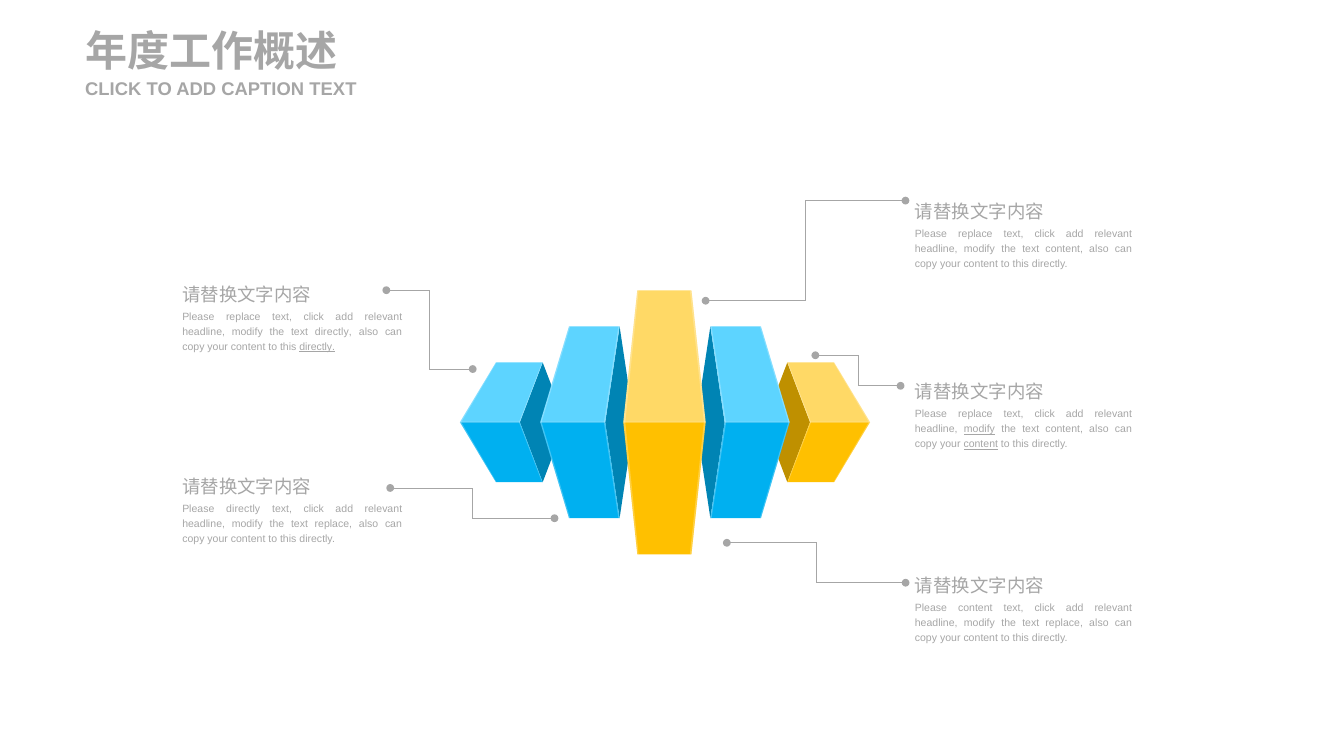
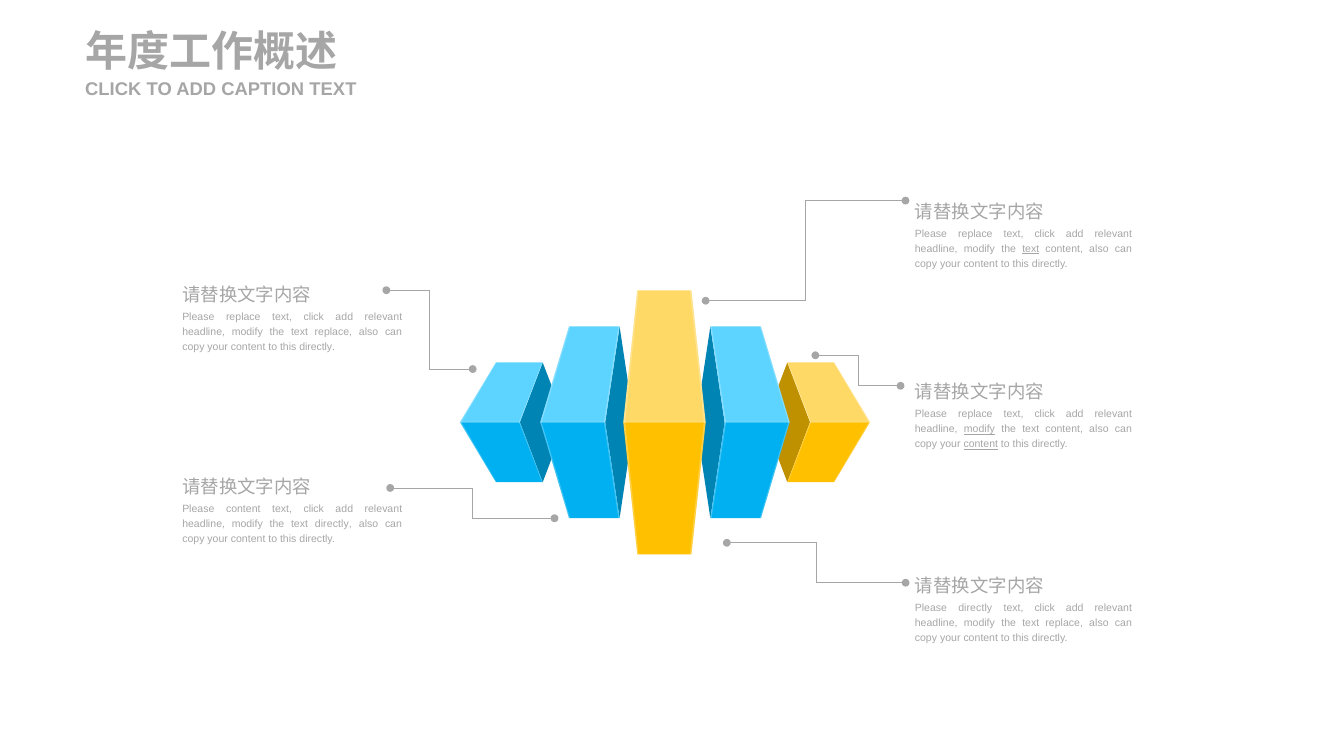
text at (1031, 249) underline: none -> present
directly at (333, 332): directly -> replace
directly at (317, 347) underline: present -> none
Please directly: directly -> content
replace at (333, 524): replace -> directly
Please content: content -> directly
